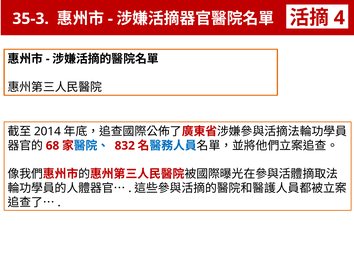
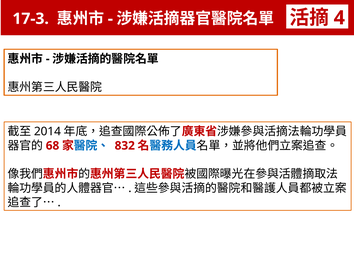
35-3: 35-3 -> 17-3
